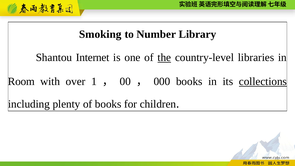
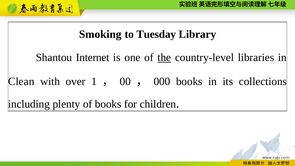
Number: Number -> Tuesday
Room: Room -> Clean
collections underline: present -> none
